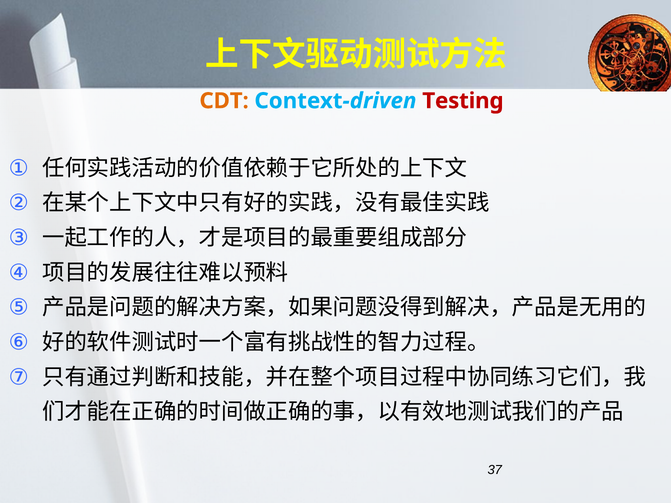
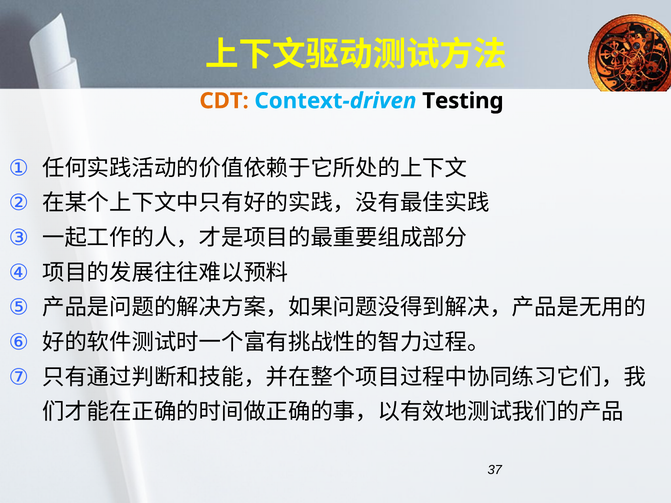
Testing colour: red -> black
